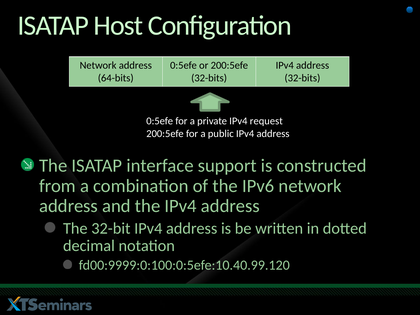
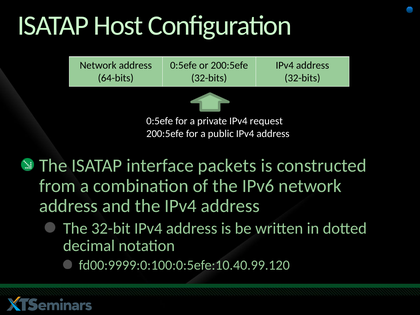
support: support -> packets
